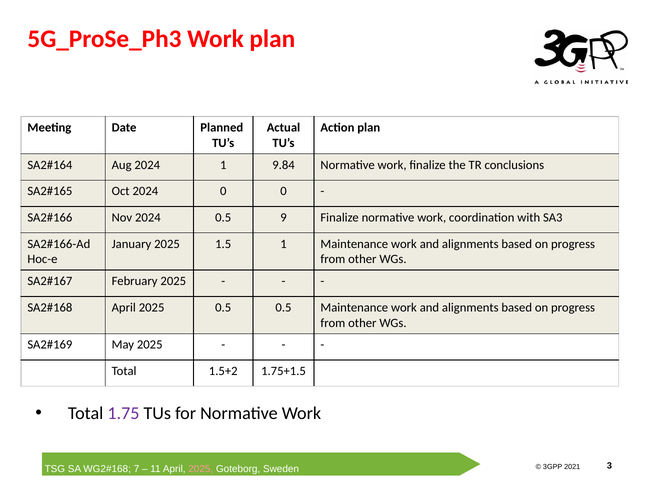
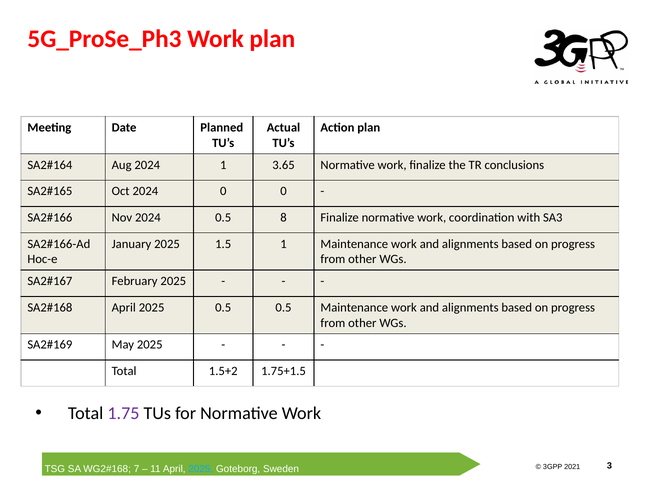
9.84: 9.84 -> 3.65
9: 9 -> 8
2025 at (201, 469) colour: pink -> light blue
